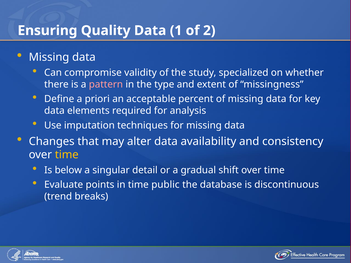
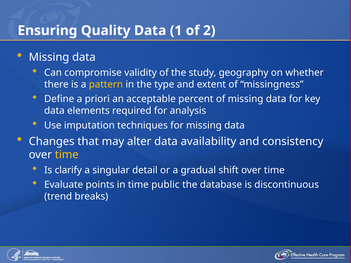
specialized: specialized -> geography
pattern colour: pink -> yellow
below: below -> clarify
